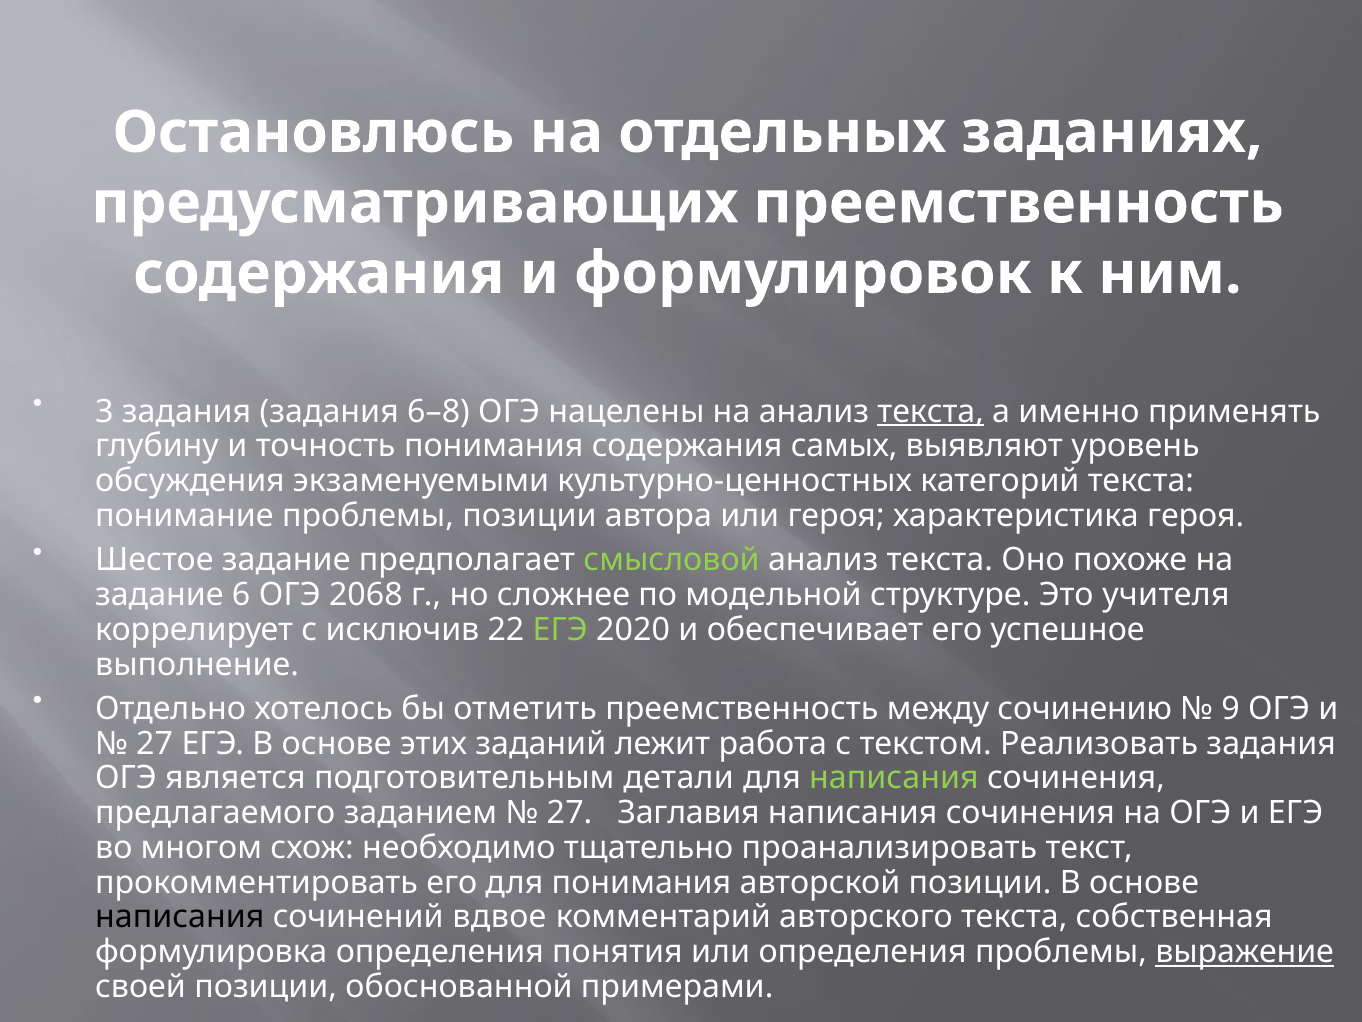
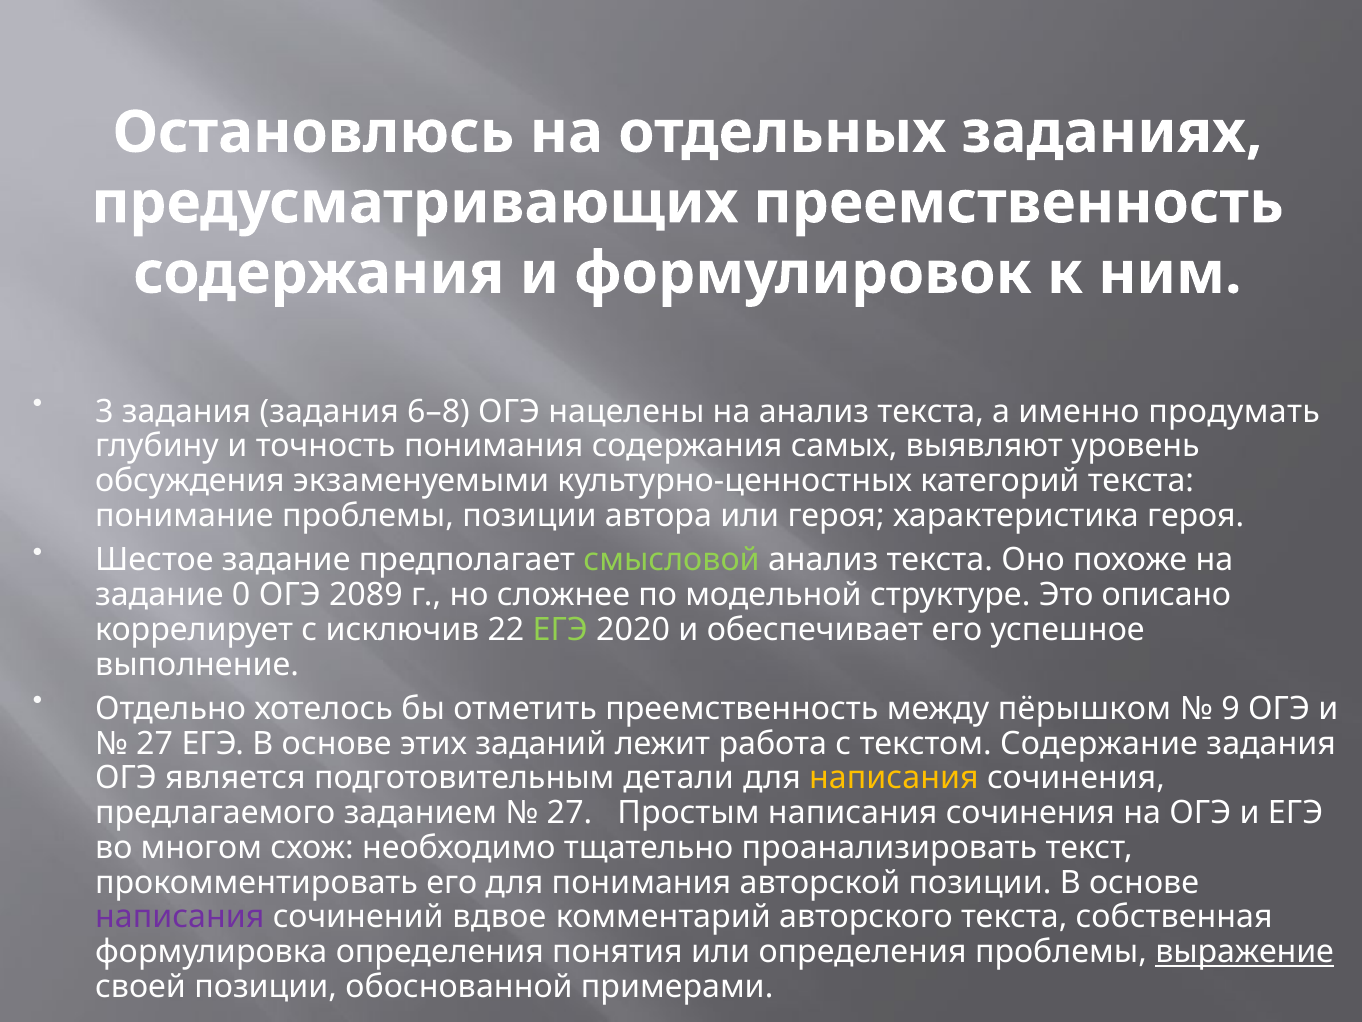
текста at (931, 411) underline: present -> none
применять: применять -> продумать
6: 6 -> 0
2068: 2068 -> 2089
учителя: учителя -> описано
сочинению: сочинению -> пёрышком
Реализовать: Реализовать -> Содержание
написания at (894, 778) colour: light green -> yellow
Заглавия: Заглавия -> Простым
написания at (180, 917) colour: black -> purple
